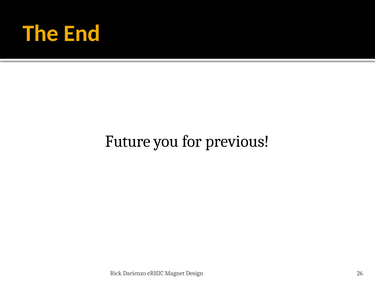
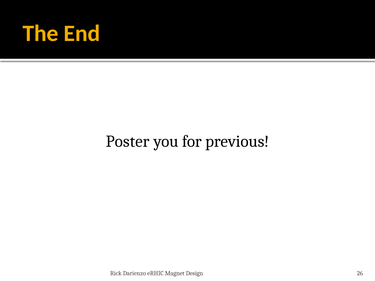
Future: Future -> Poster
